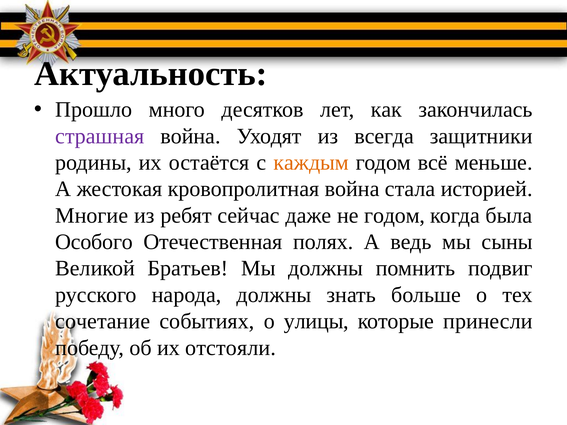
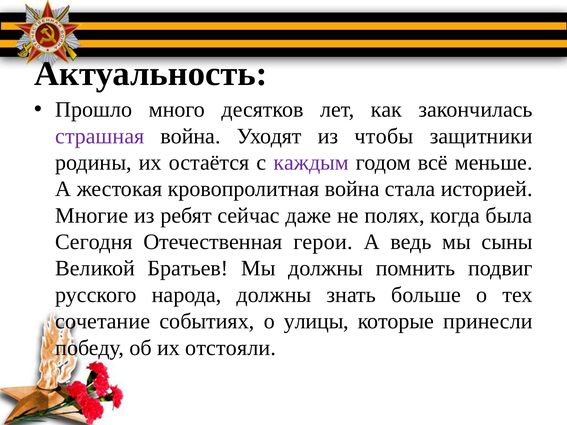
всегда: всегда -> чтобы
каждым colour: orange -> purple
не годом: годом -> полях
Особого: Особого -> Сегодня
полях: полях -> герои
